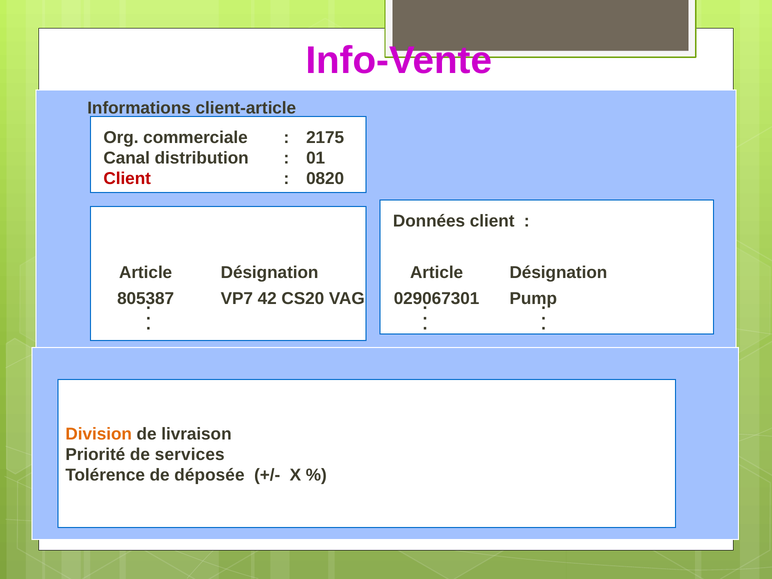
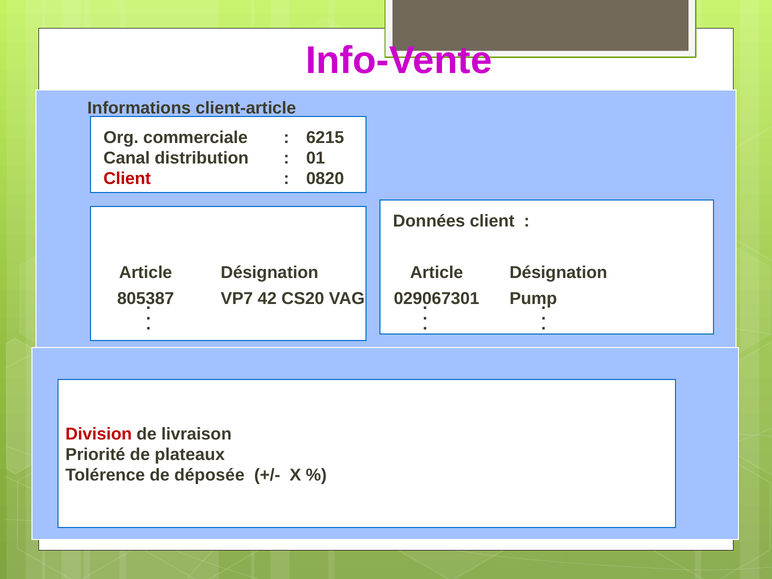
2175: 2175 -> 6215
Division colour: orange -> red
services: services -> plateaux
